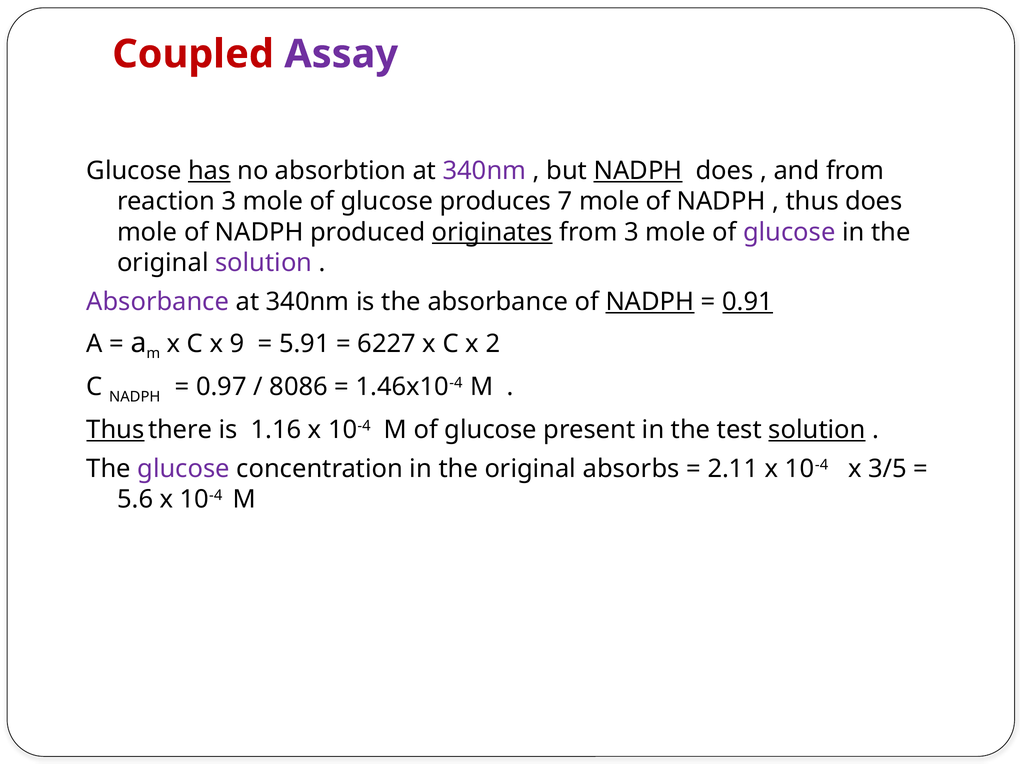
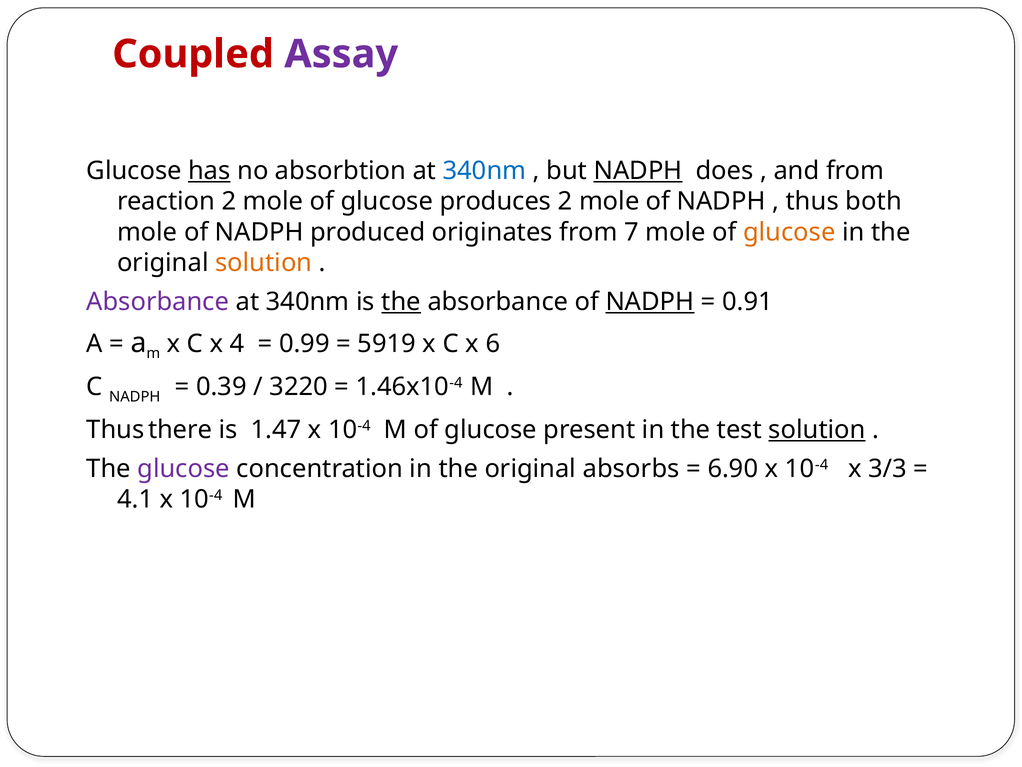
340nm at (484, 171) colour: purple -> blue
reaction 3: 3 -> 2
produces 7: 7 -> 2
thus does: does -> both
originates underline: present -> none
from 3: 3 -> 7
glucose at (789, 232) colour: purple -> orange
solution at (264, 263) colour: purple -> orange
the at (401, 302) underline: none -> present
0.91 underline: present -> none
9: 9 -> 4
5.91: 5.91 -> 0.99
6227: 6227 -> 5919
2: 2 -> 6
0.97: 0.97 -> 0.39
8086: 8086 -> 3220
Thus at (115, 430) underline: present -> none
1.16: 1.16 -> 1.47
2.11: 2.11 -> 6.90
3/5: 3/5 -> 3/3
5.6: 5.6 -> 4.1
